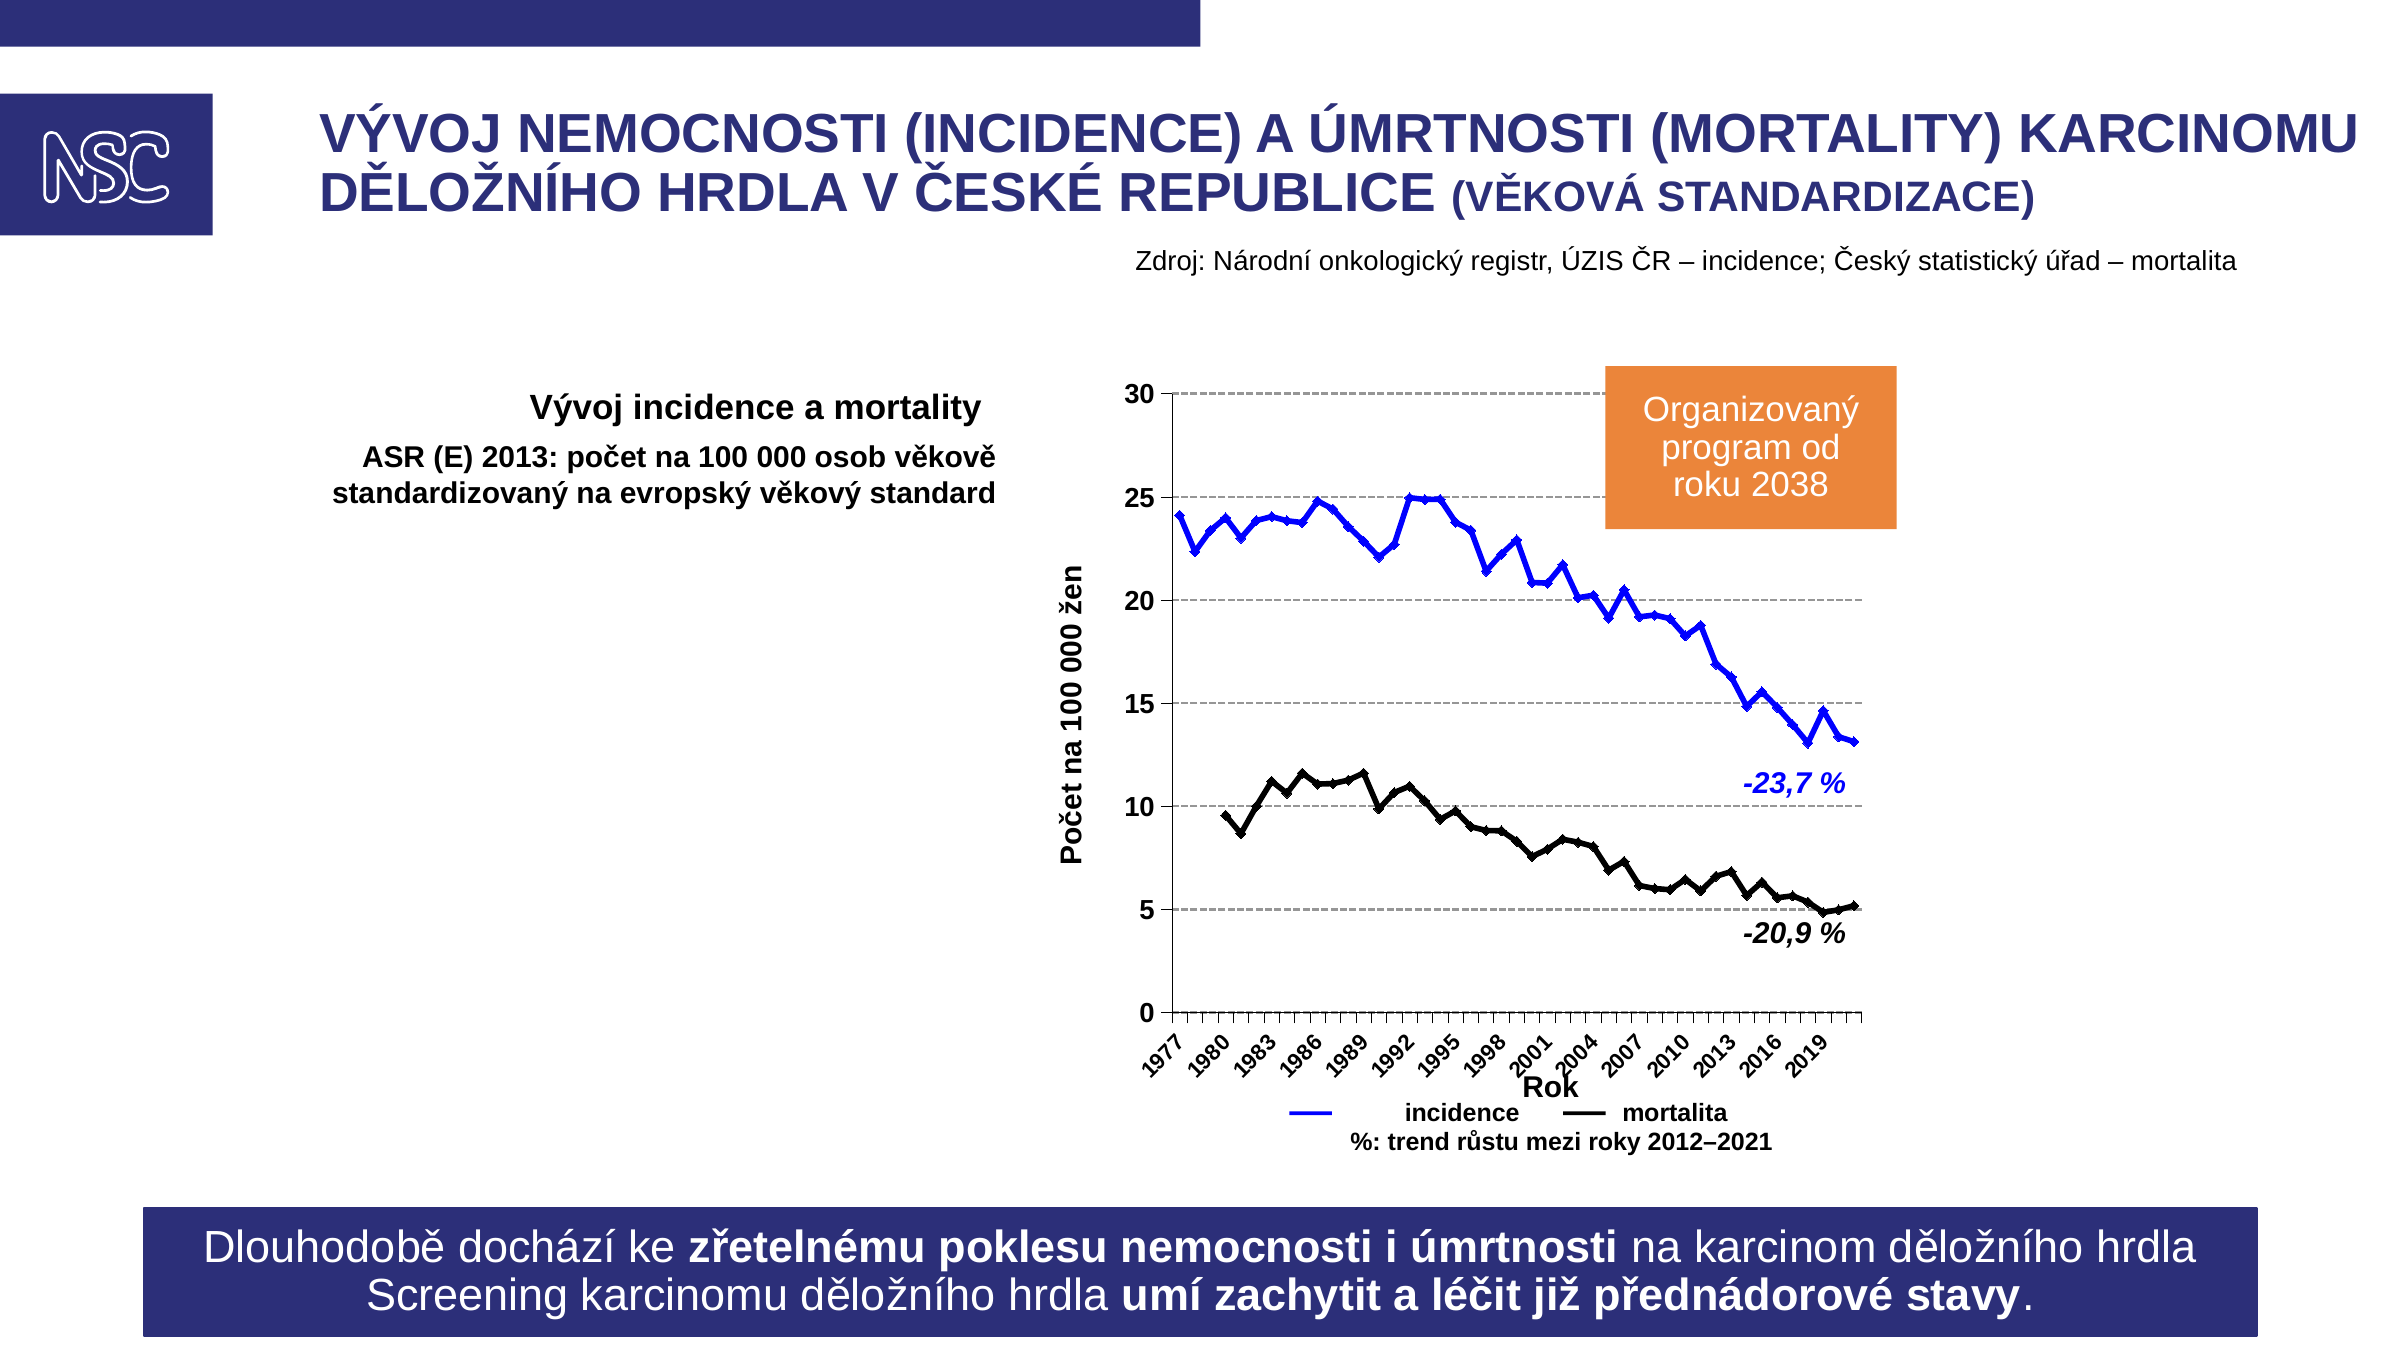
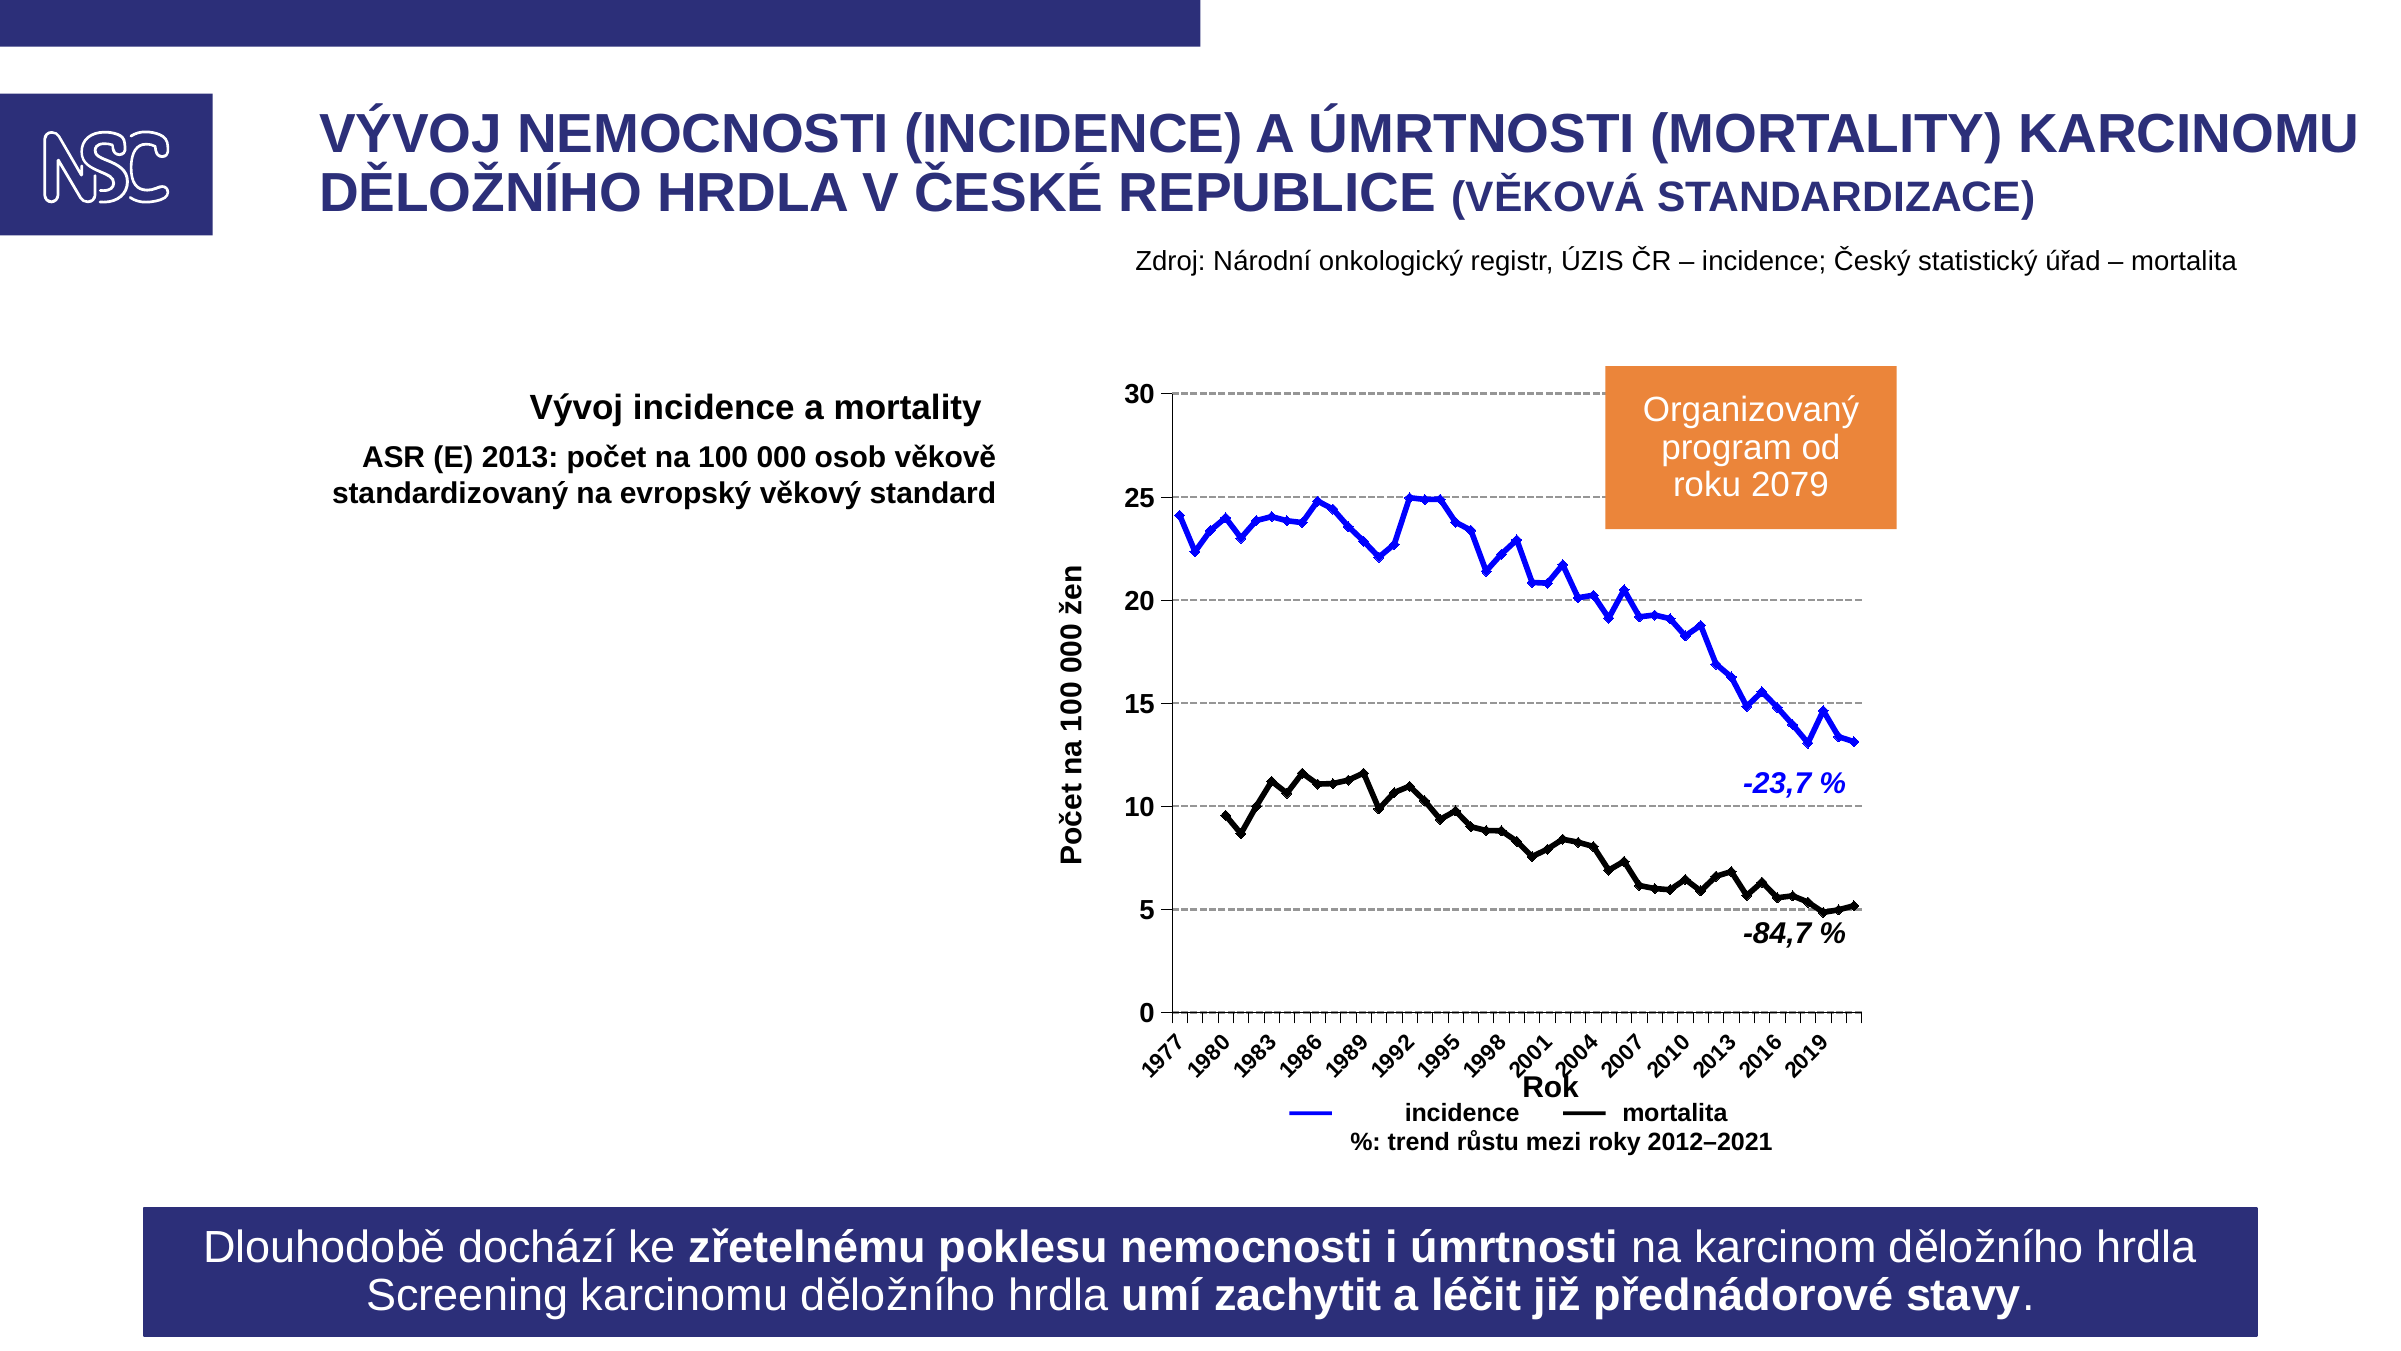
2038: 2038 -> 2079
-20,9: -20,9 -> -84,7
